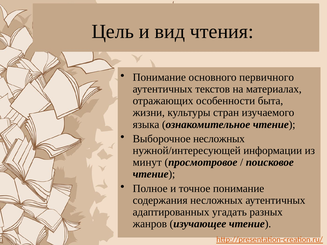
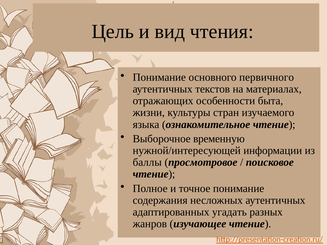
Выборочное несложных: несложных -> временную
минут: минут -> баллы
